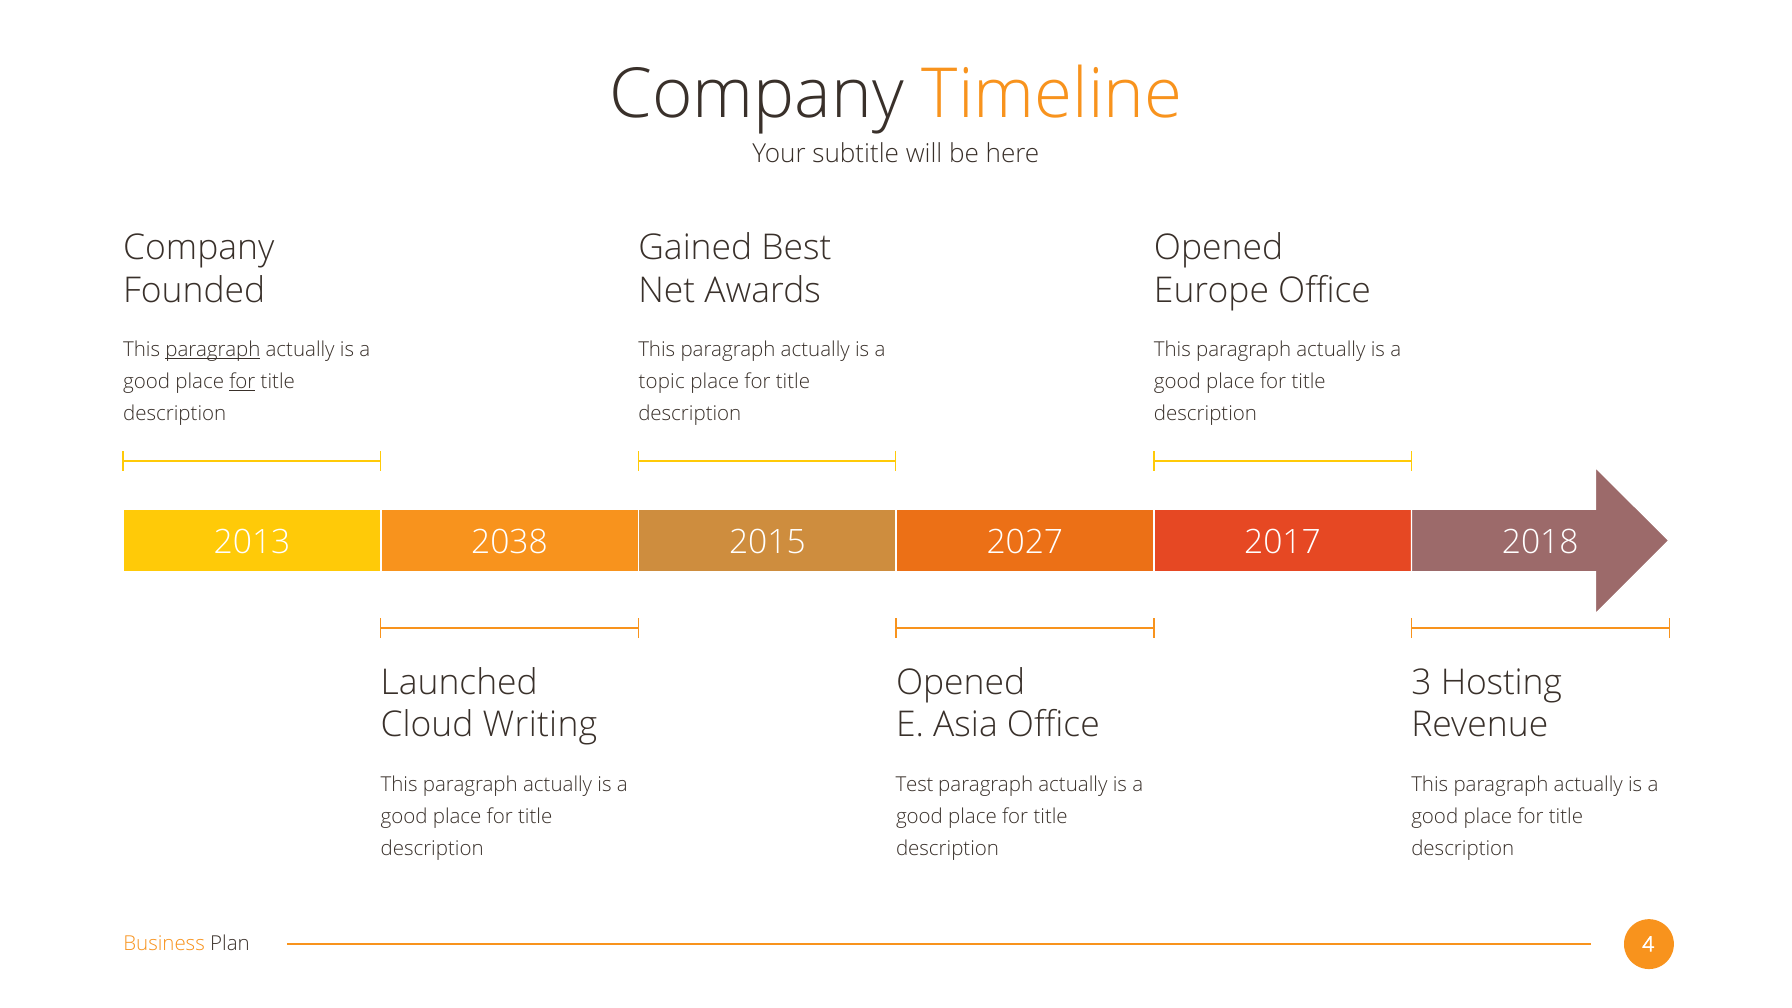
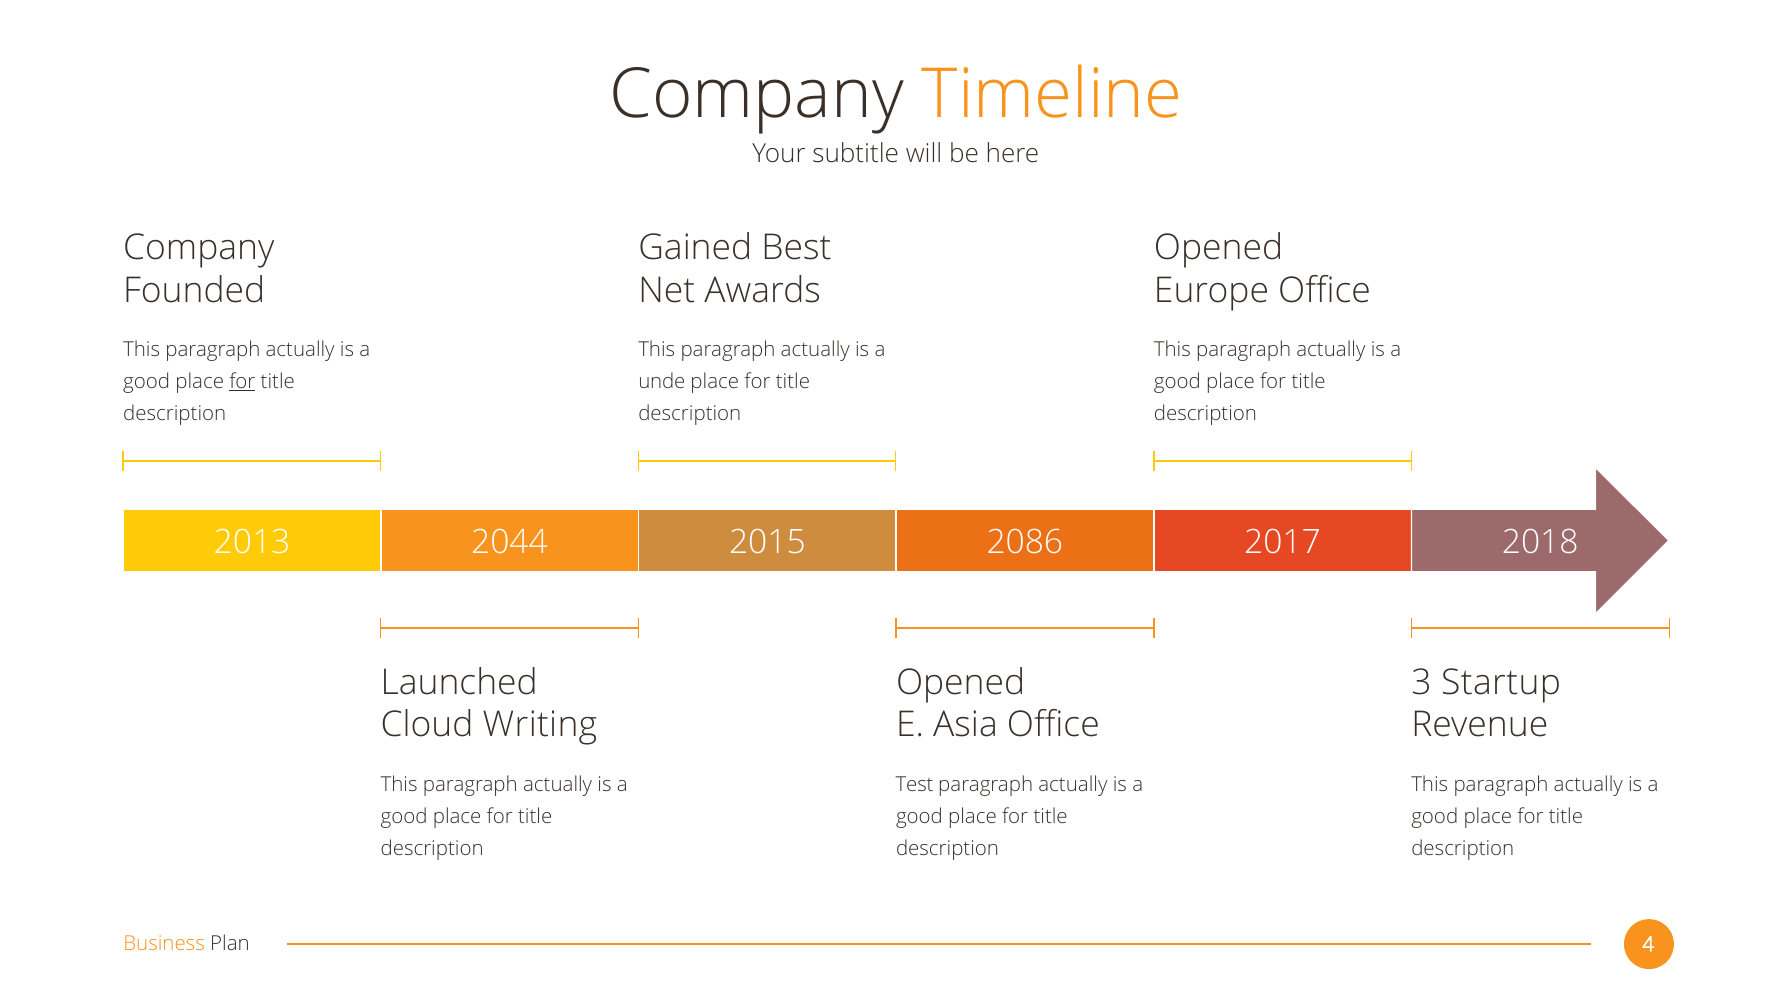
paragraph at (213, 350) underline: present -> none
topic: topic -> unde
2038: 2038 -> 2044
2027: 2027 -> 2086
Hosting: Hosting -> Startup
